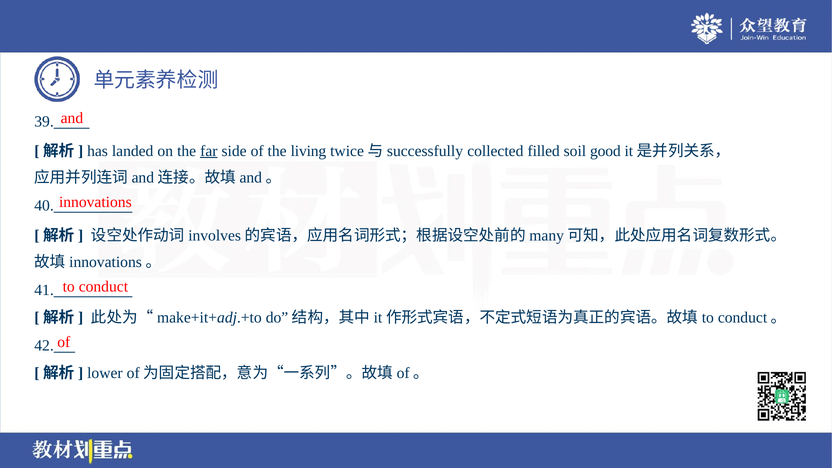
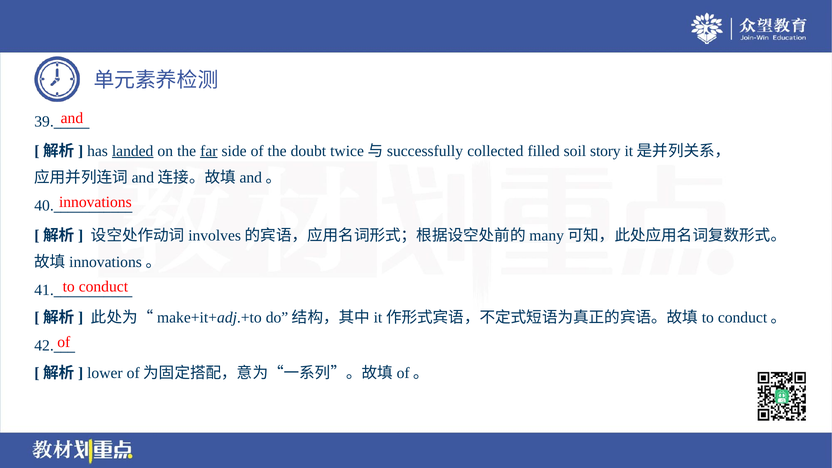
landed underline: none -> present
living: living -> doubt
good: good -> story
